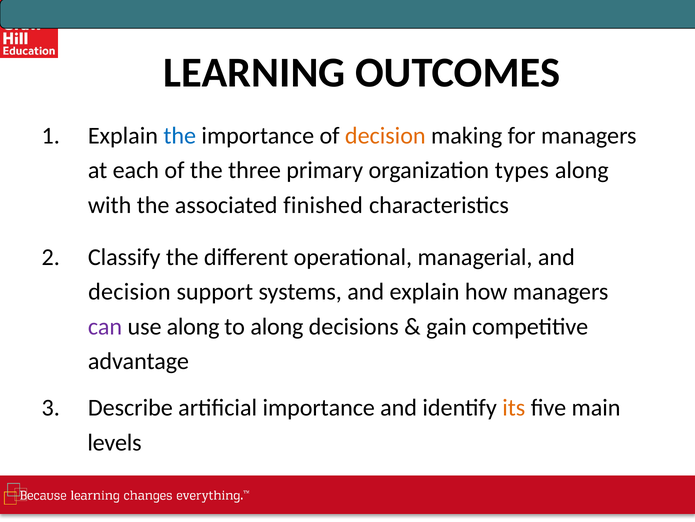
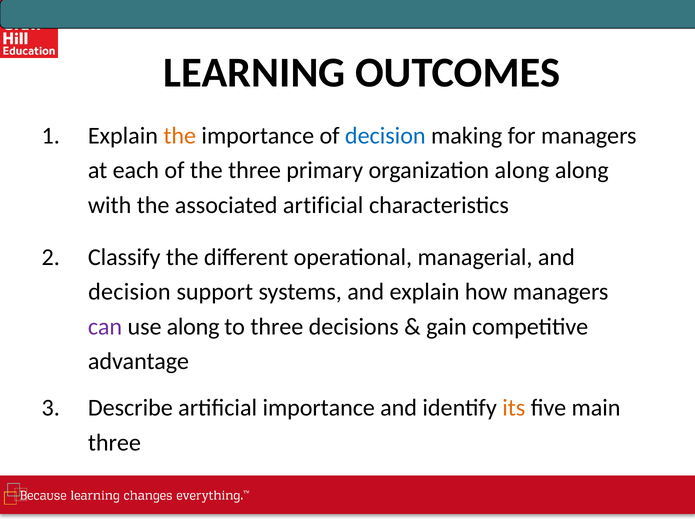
the at (180, 135) colour: blue -> orange
decision at (385, 135) colour: orange -> blue
organization types: types -> along
associated finished: finished -> artificial
to along: along -> three
levels at (115, 442): levels -> three
